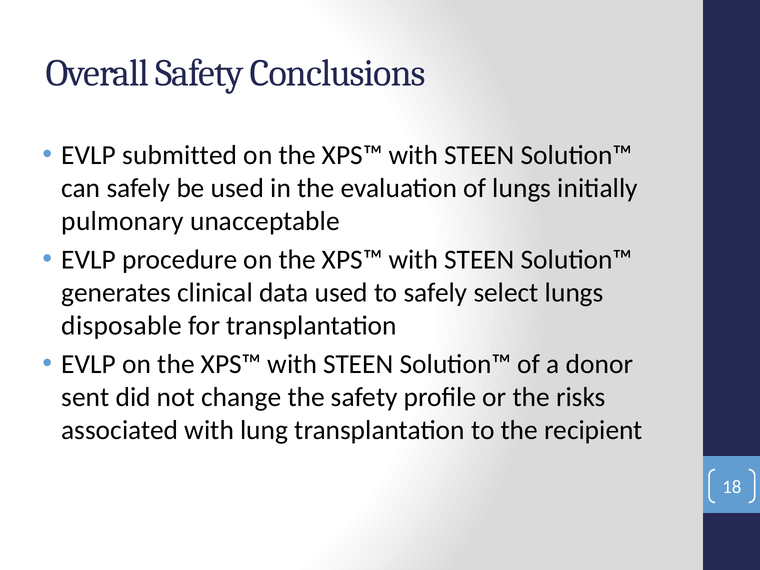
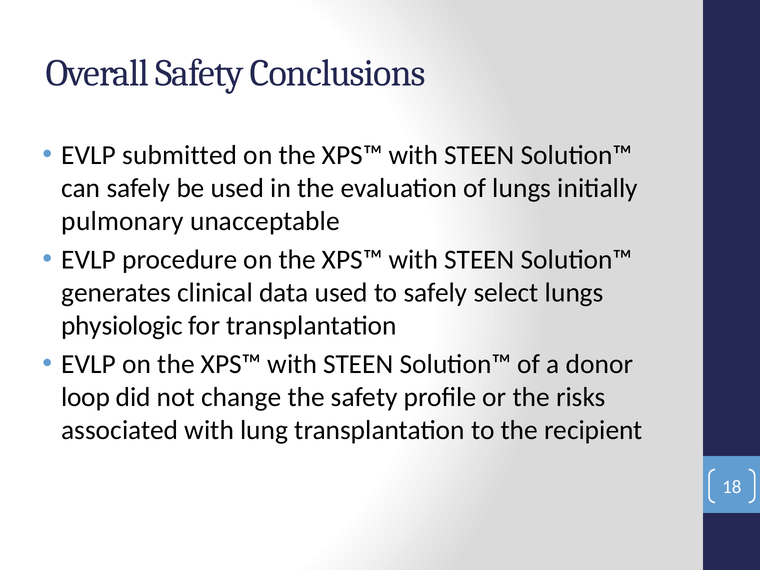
disposable: disposable -> physiologic
sent: sent -> loop
